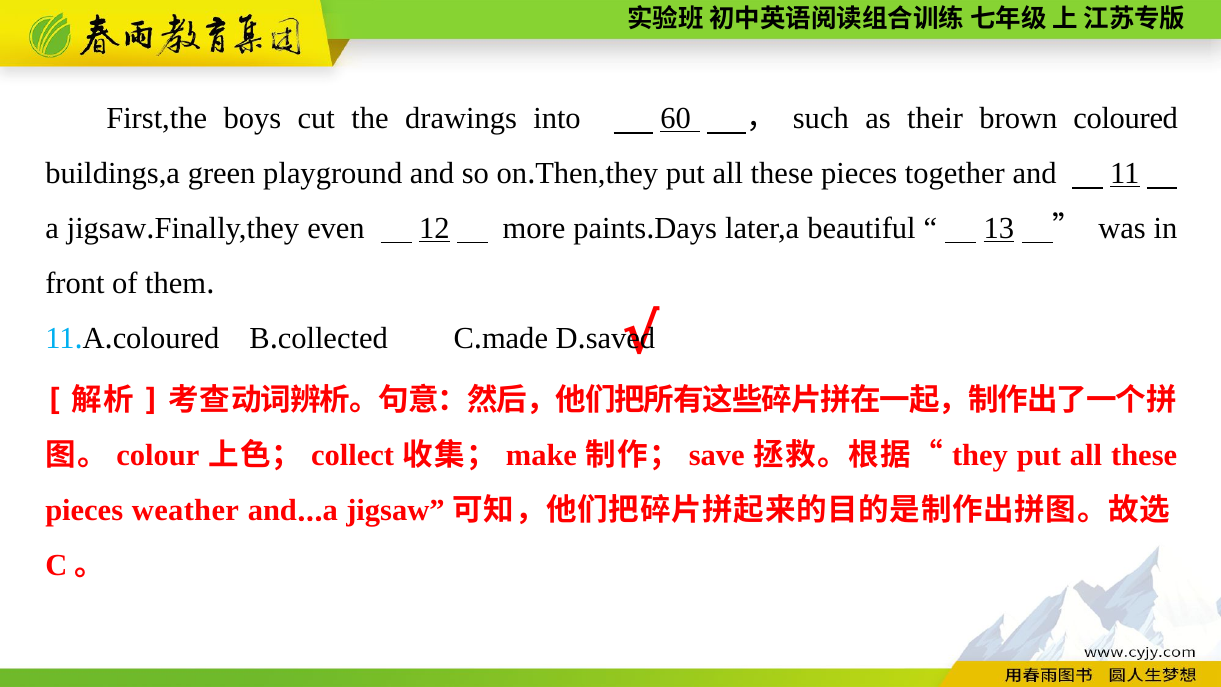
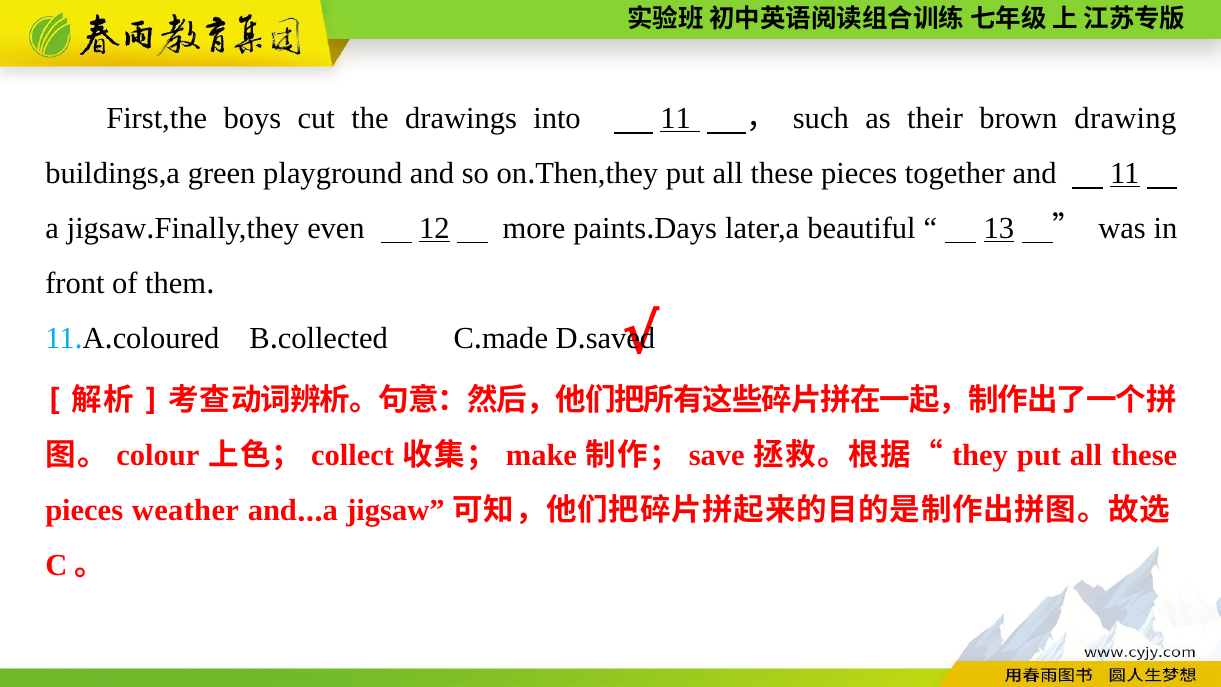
into 60: 60 -> 11
brown coloured: coloured -> drawing
